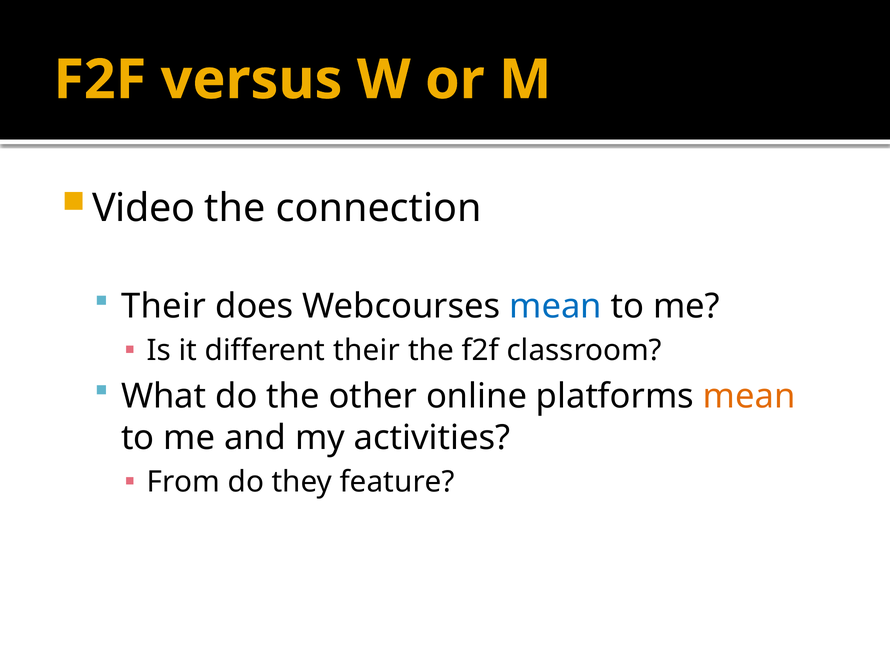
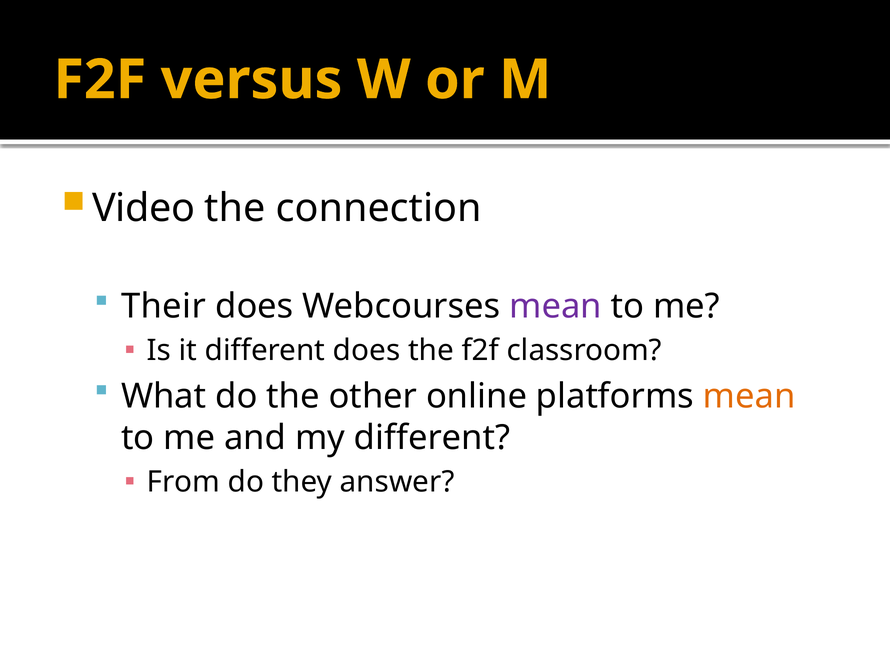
mean at (556, 307) colour: blue -> purple
different their: their -> does
my activities: activities -> different
feature: feature -> answer
